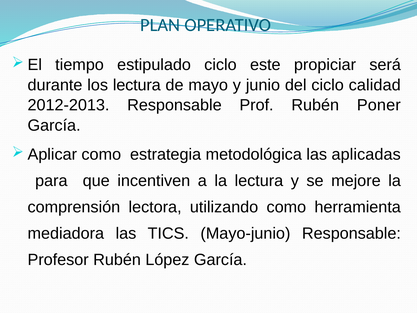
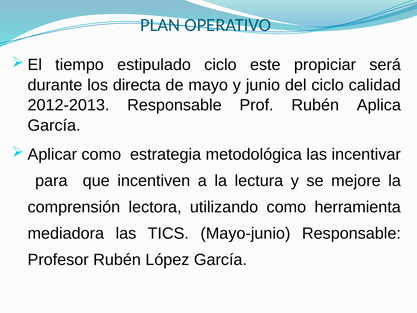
los lectura: lectura -> directa
Poner: Poner -> Aplica
aplicadas: aplicadas -> incentivar
